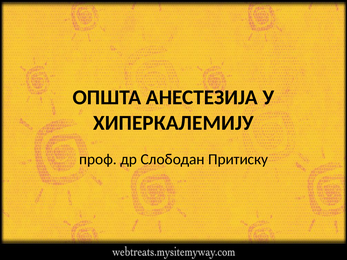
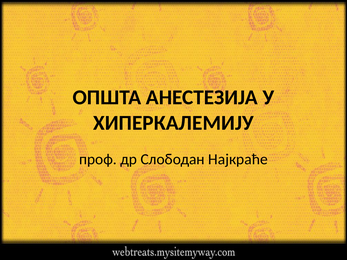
Притиску: Притиску -> Најкраће
